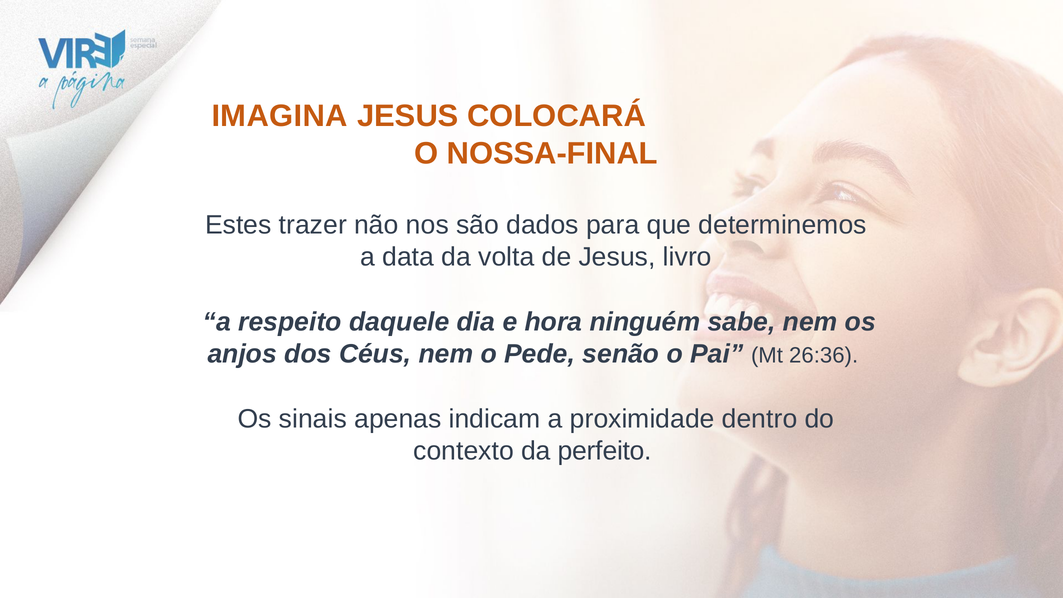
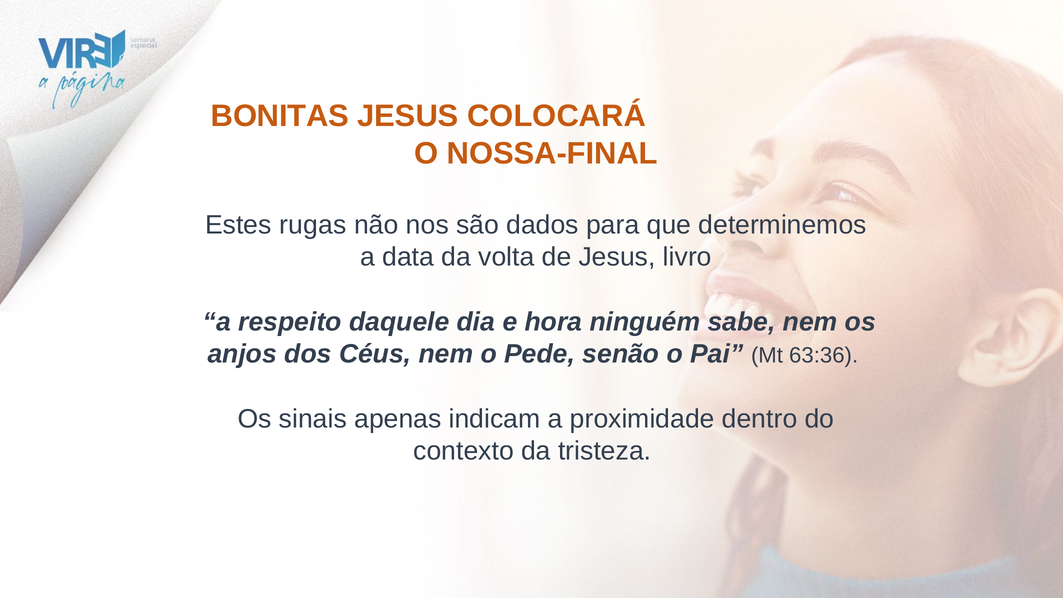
IMAGINA: IMAGINA -> BONITAS
trazer: trazer -> rugas
26:36: 26:36 -> 63:36
perfeito: perfeito -> tristeza
